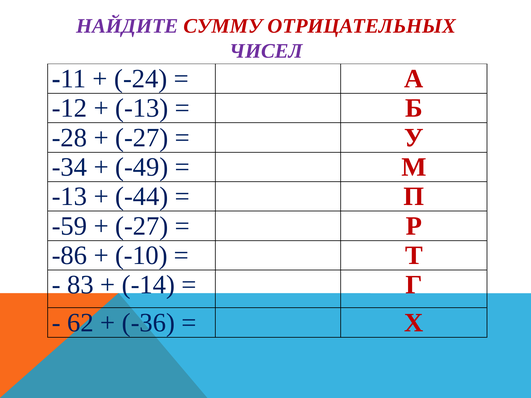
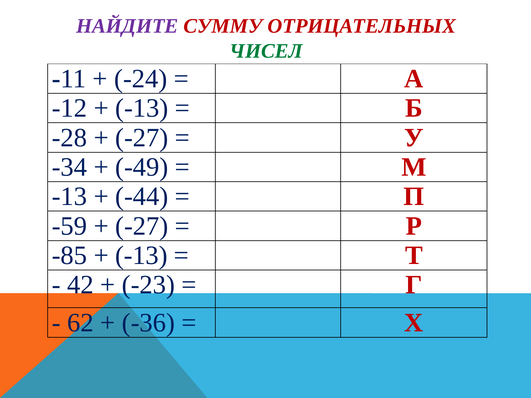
ЧИСЕЛ colour: purple -> green
-86: -86 -> -85
-10 at (141, 256): -10 -> -13
83: 83 -> 42
-14: -14 -> -23
